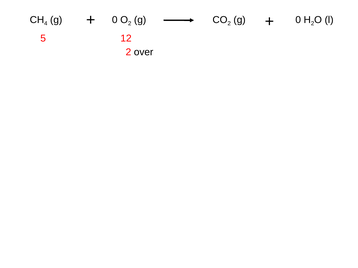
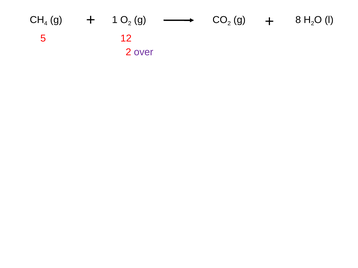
0 at (115, 20): 0 -> 1
2 g 0: 0 -> 8
over colour: black -> purple
